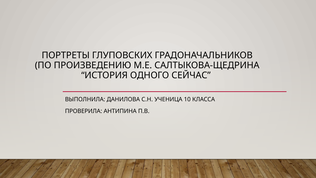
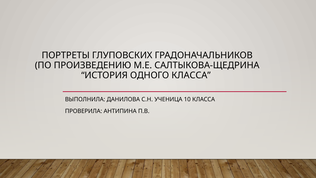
ОДНОГО СЕЙЧАС: СЕЙЧАС -> КЛАССА
